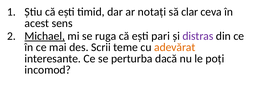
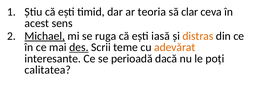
notați: notați -> teoria
pari: pari -> iasă
distras colour: purple -> orange
des underline: none -> present
perturba: perturba -> perioadă
incomod: incomod -> calitatea
